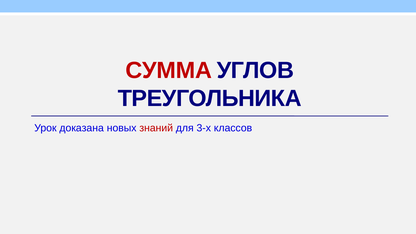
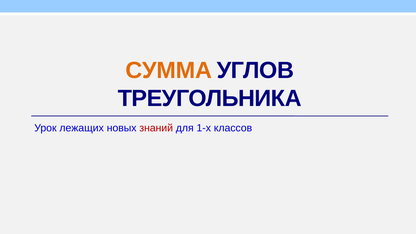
СУММА colour: red -> orange
доказана: доказана -> лежащих
3-х: 3-х -> 1-х
